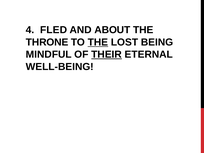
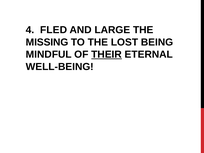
ABOUT: ABOUT -> LARGE
THRONE: THRONE -> MISSING
THE at (98, 42) underline: present -> none
